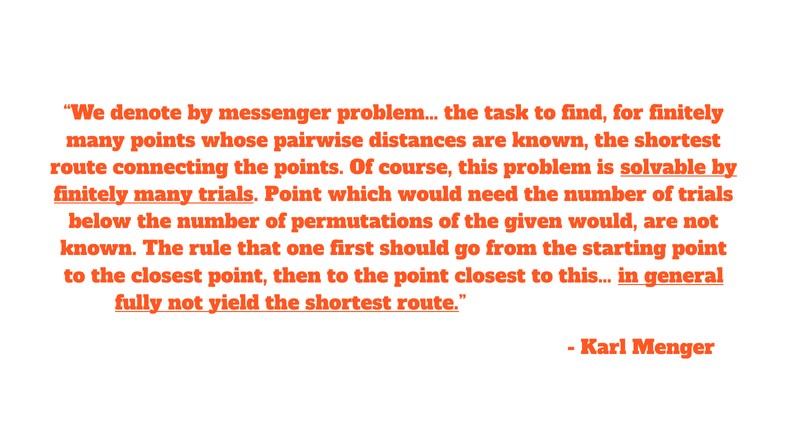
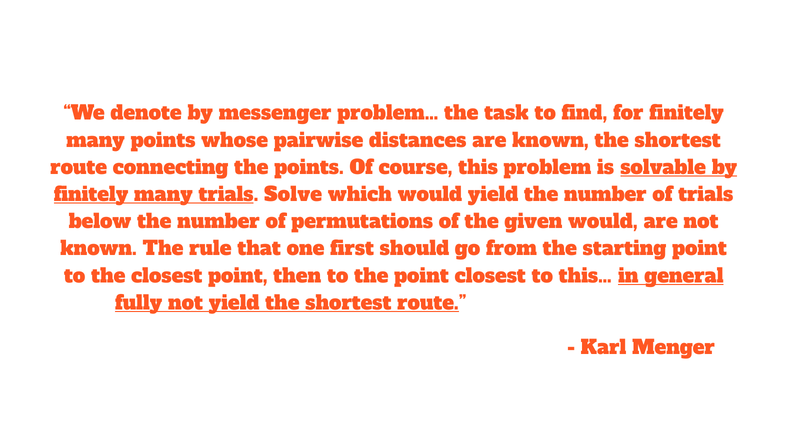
trials Point: Point -> Solve
would need: need -> yield
